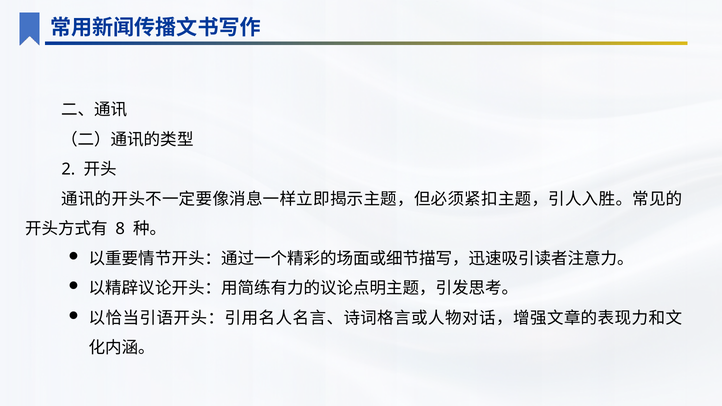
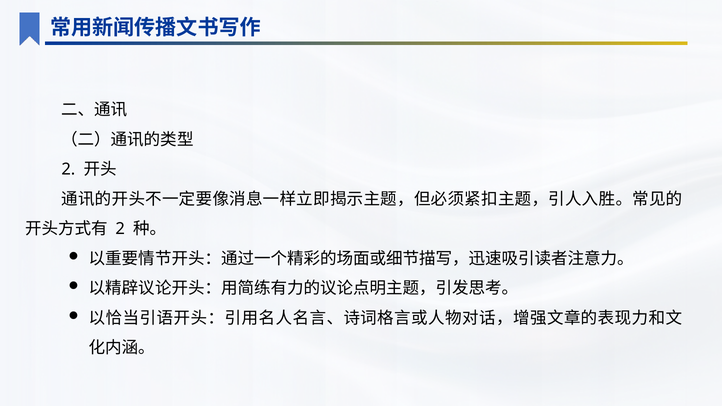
8 at (120, 229): 8 -> 2
